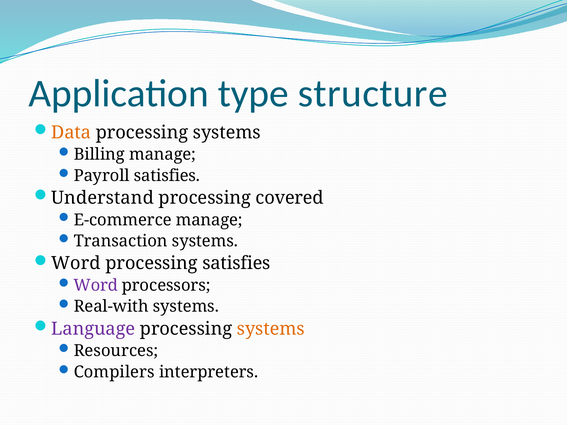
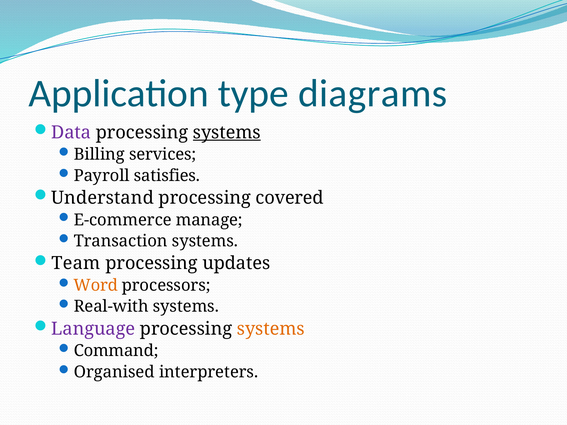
structure: structure -> diagrams
Data colour: orange -> purple
systems at (227, 133) underline: none -> present
Billing manage: manage -> services
Word at (76, 264): Word -> Team
processing satisfies: satisfies -> updates
Word at (96, 286) colour: purple -> orange
Resources: Resources -> Command
Compilers: Compilers -> Organised
